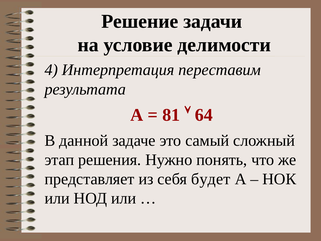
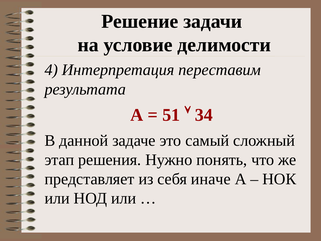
81: 81 -> 51
64: 64 -> 34
будет: будет -> иначе
